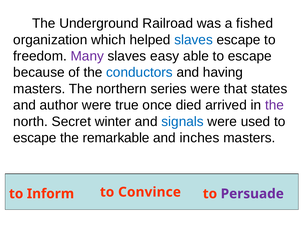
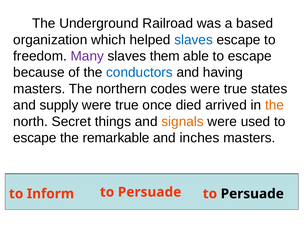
fished: fished -> based
easy: easy -> them
series: series -> codes
that at (235, 89): that -> true
author: author -> supply
the at (274, 105) colour: purple -> orange
winter: winter -> things
signals colour: blue -> orange
Inform to Convince: Convince -> Persuade
Persuade at (252, 193) colour: purple -> black
